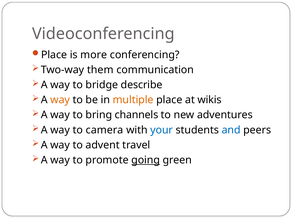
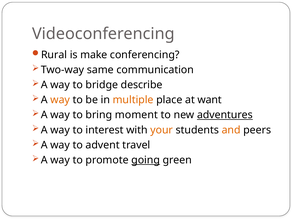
Place at (54, 55): Place -> Rural
more: more -> make
them: them -> same
wikis: wikis -> want
channels: channels -> moment
adventures underline: none -> present
camera: camera -> interest
your colour: blue -> orange
and colour: blue -> orange
